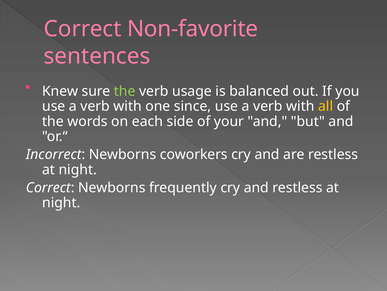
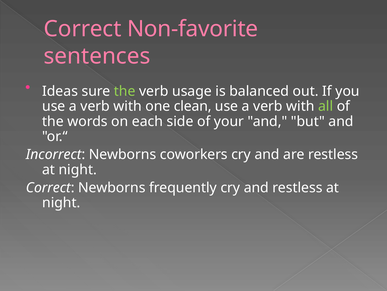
Knew: Knew -> Ideas
since: since -> clean
all colour: yellow -> light green
